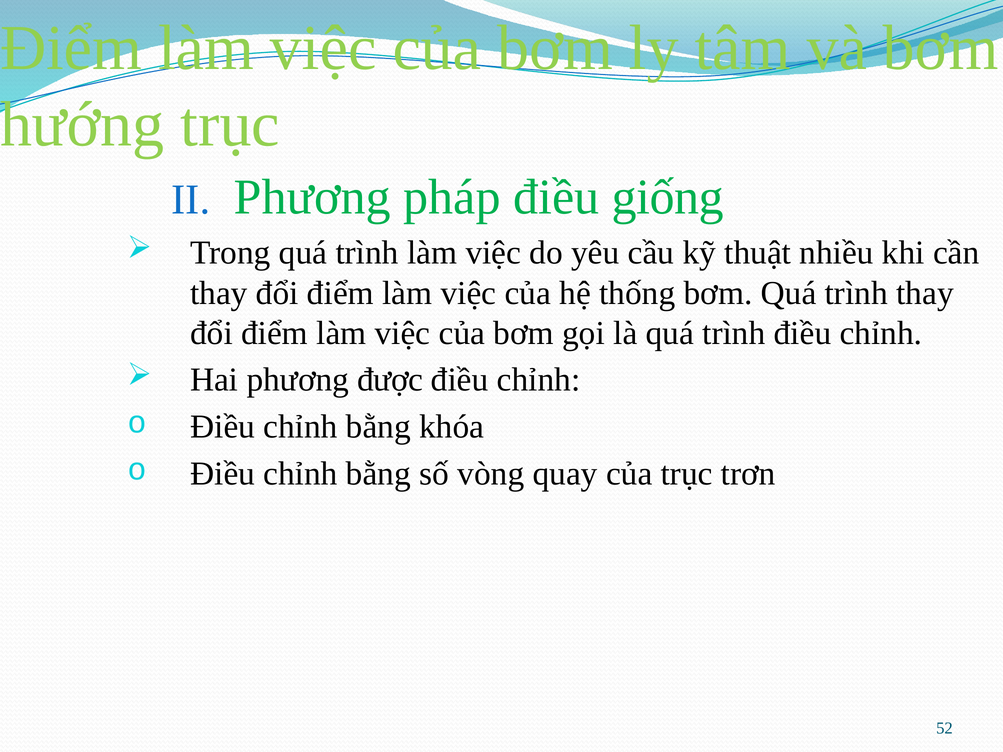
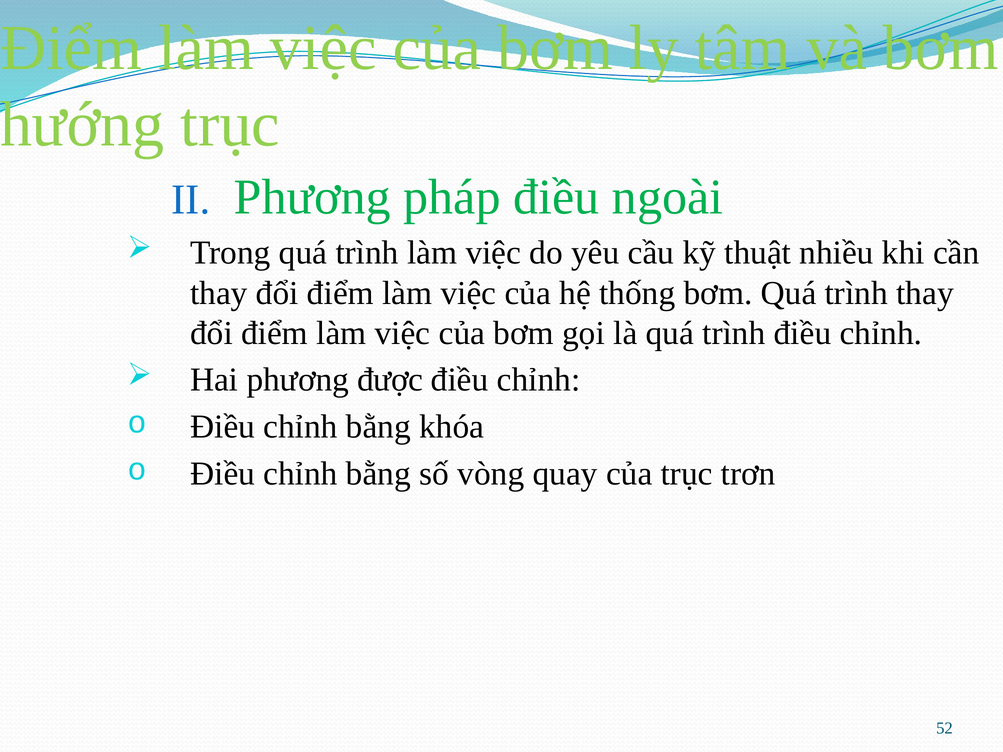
giống: giống -> ngoài
